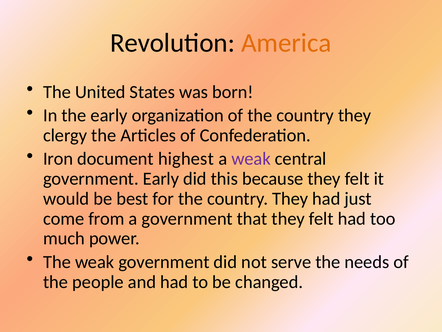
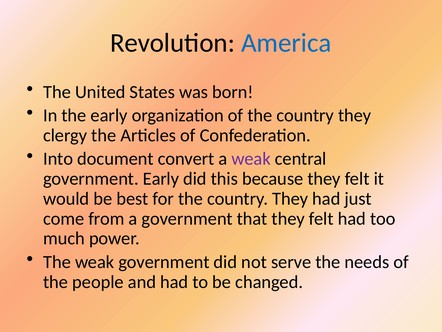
America colour: orange -> blue
Iron: Iron -> Into
highest: highest -> convert
